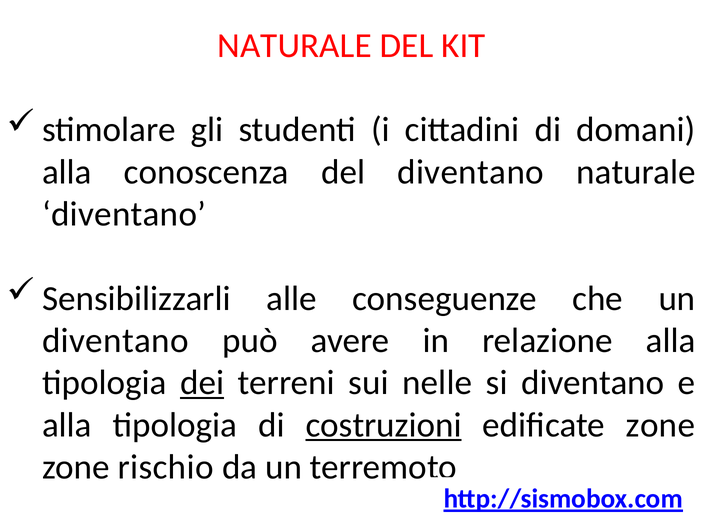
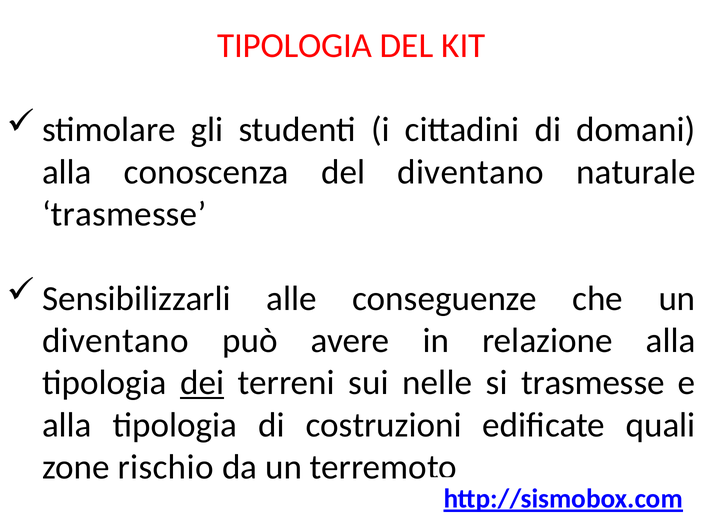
NATURALE at (295, 46): NATURALE -> TIPOLOGIA
diventano at (124, 214): diventano -> trasmesse
si diventano: diventano -> trasmesse
costruzioni underline: present -> none
edificate zone: zone -> quali
